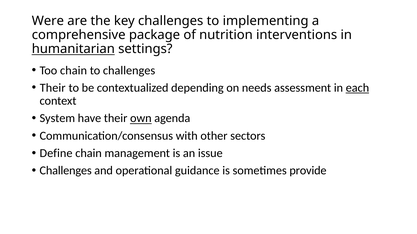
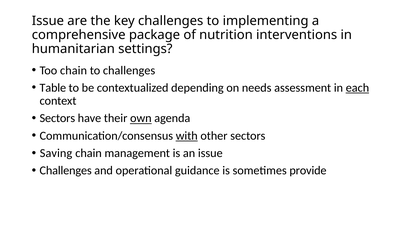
Were at (48, 21): Were -> Issue
humanitarian underline: present -> none
Their at (53, 88): Their -> Table
System at (57, 119): System -> Sectors
with underline: none -> present
Define: Define -> Saving
